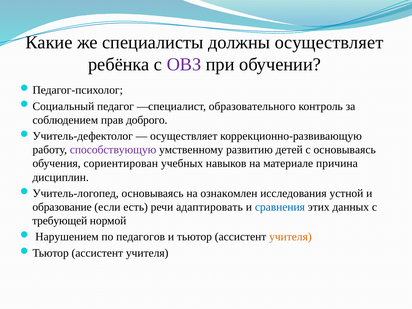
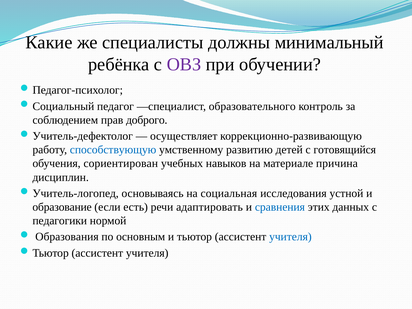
должны осуществляет: осуществляет -> минимальный
способствующую colour: purple -> blue
с основываясь: основываясь -> готовящийся
ознакомлен: ознакомлен -> социальная
требующей: требующей -> педагогики
Нарушением: Нарушением -> Образования
педагогов: педагогов -> основным
учителя at (290, 237) colour: orange -> blue
